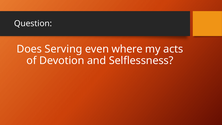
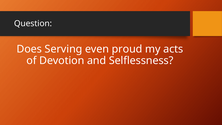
where: where -> proud
